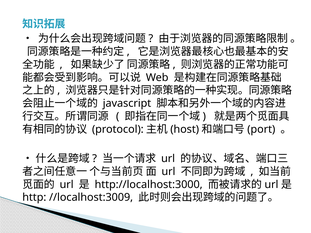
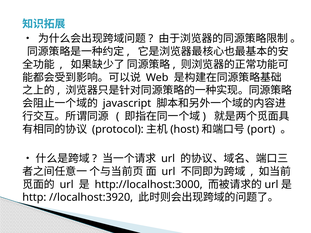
//localhost:3009: //localhost:3009 -> //localhost:3920
